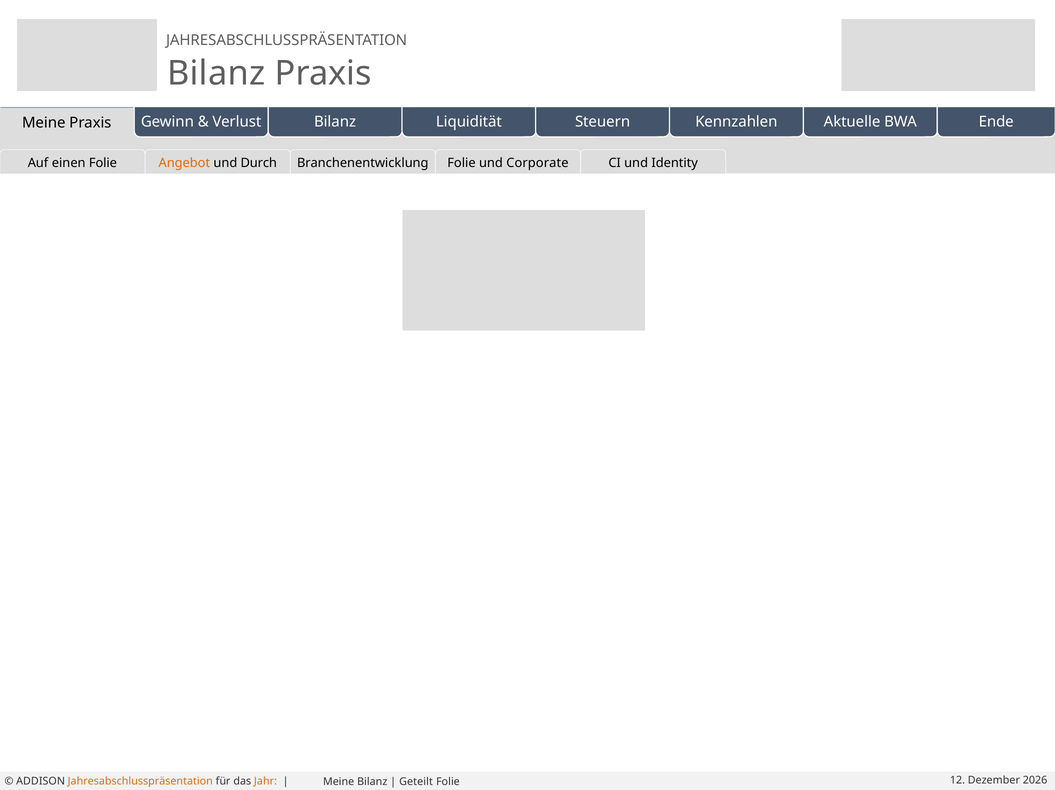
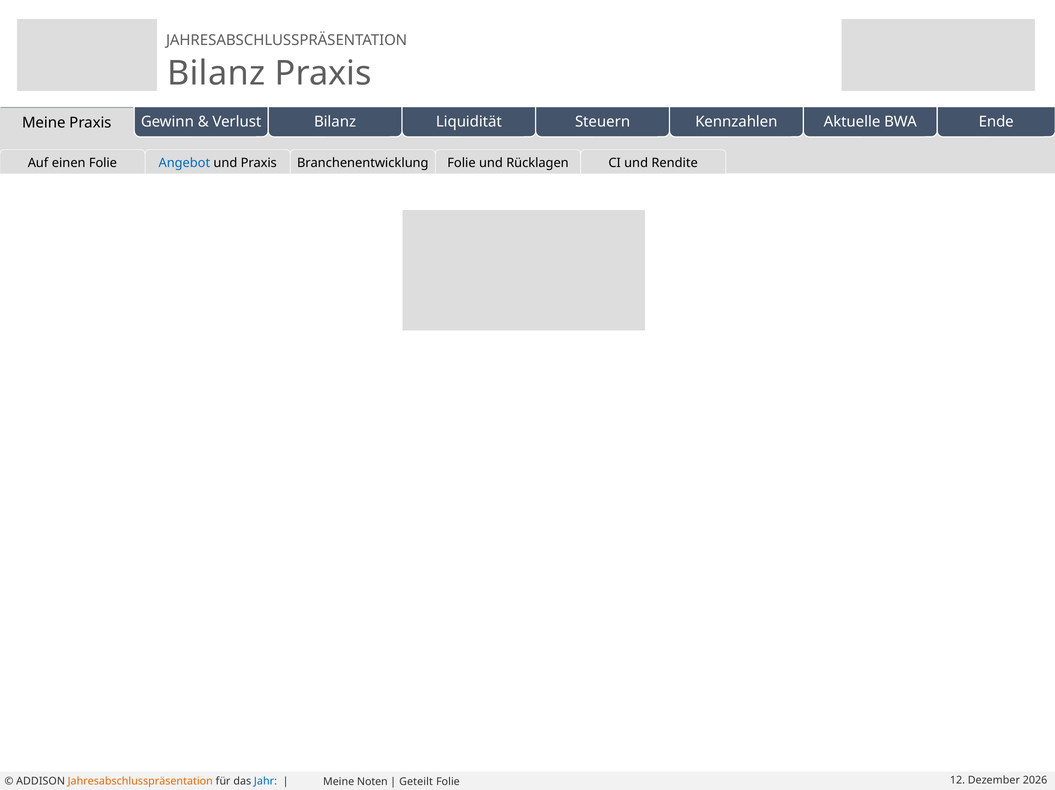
Angebot colour: orange -> blue
und Durch: Durch -> Praxis
Corporate: Corporate -> Rücklagen
Identity: Identity -> Rendite
Jahr colour: orange -> blue
Meine Bilanz: Bilanz -> Noten
